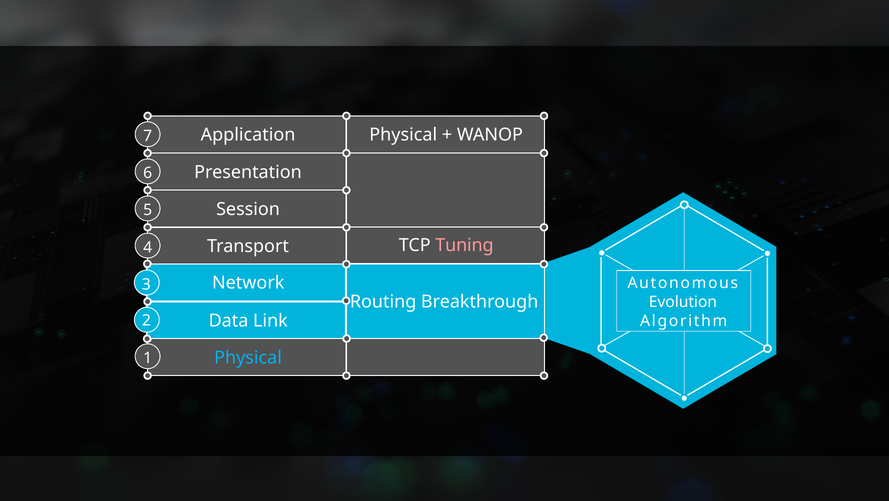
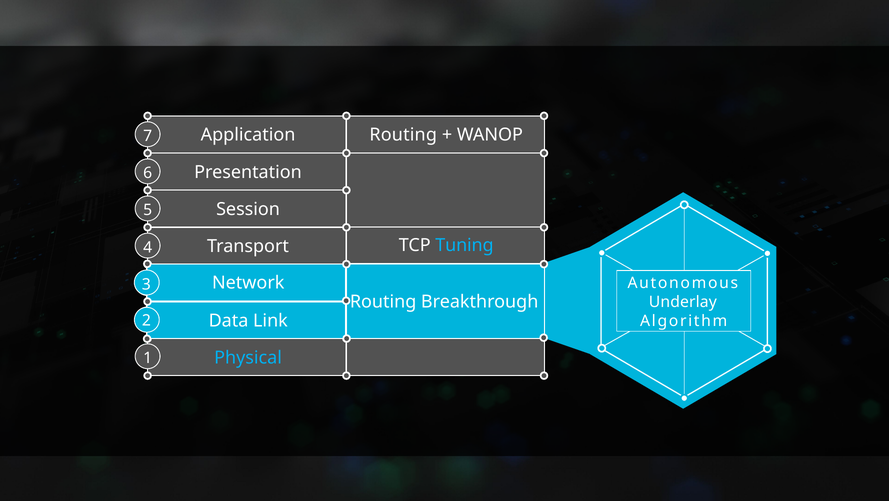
Physical at (403, 135): Physical -> Routing
Tuning colour: pink -> light blue
Evolution: Evolution -> Underlay
